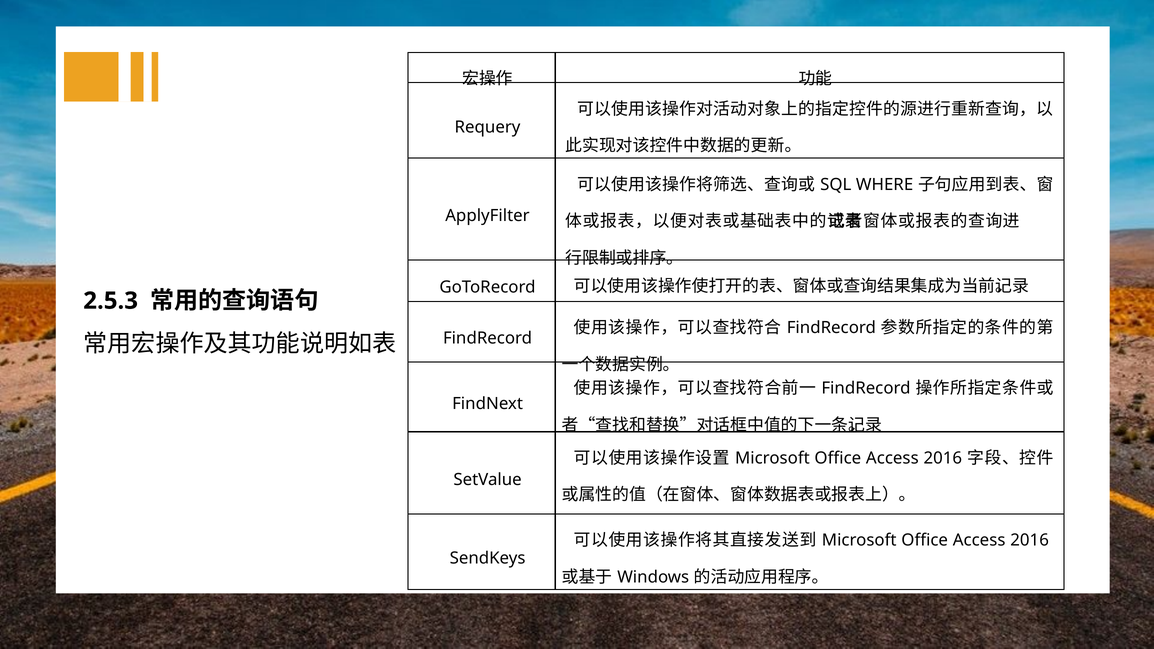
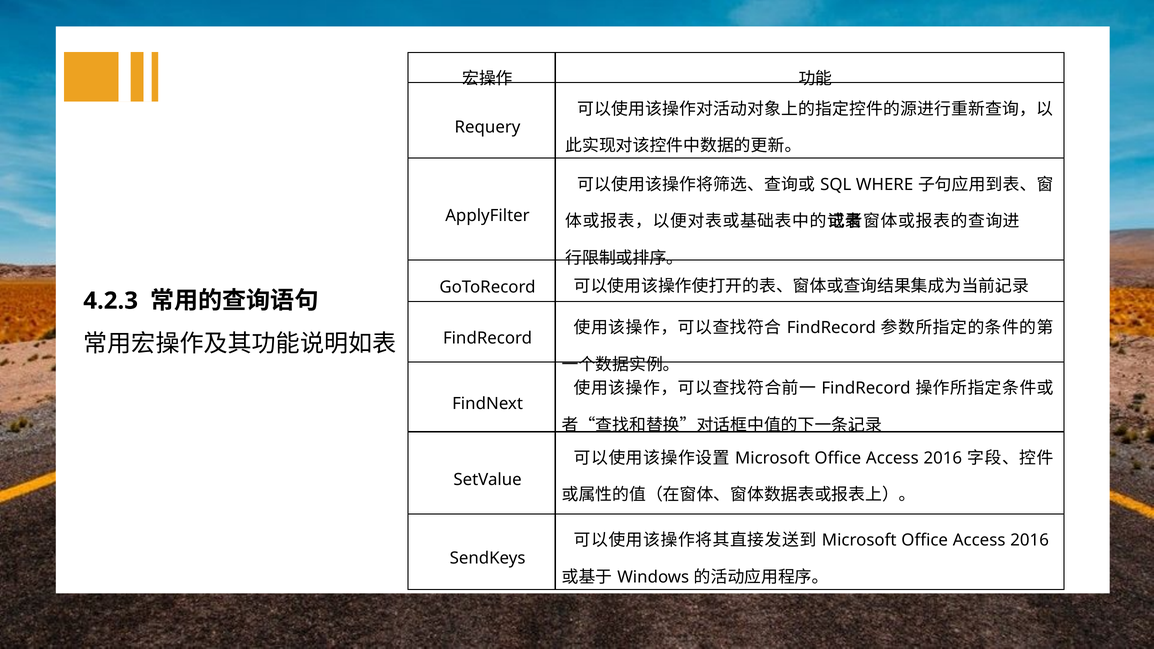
2.5.3: 2.5.3 -> 4.2.3
